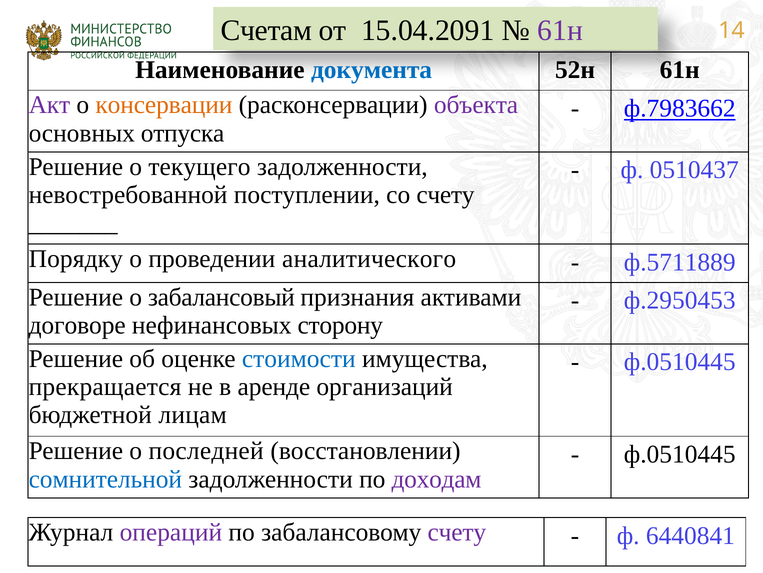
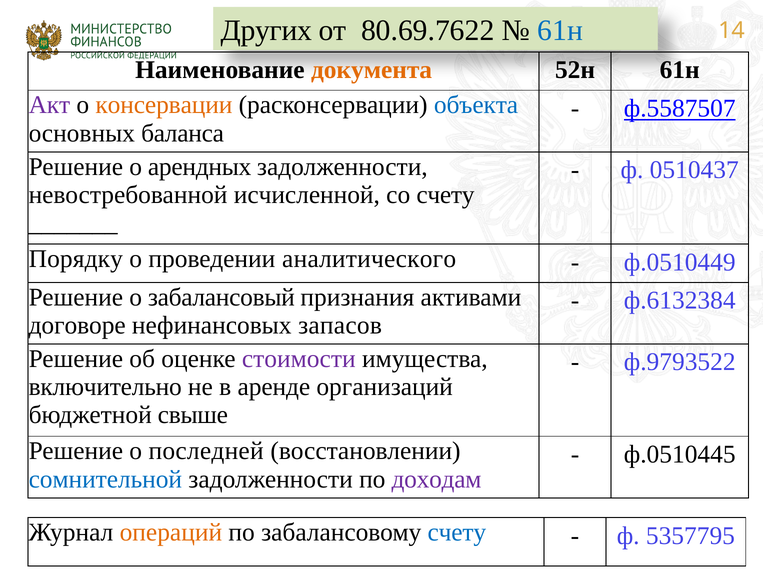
Счетам: Счетам -> Других
15.04.2091: 15.04.2091 -> 80.69.7622
61н at (560, 31) colour: purple -> blue
документа colour: blue -> orange
объекта colour: purple -> blue
ф.7983662: ф.7983662 -> ф.5587507
отпуска: отпуска -> баланса
текущего: текущего -> арендных
поступлении: поступлении -> исчисленной
ф.5711889: ф.5711889 -> ф.0510449
ф.2950453: ф.2950453 -> ф.6132384
сторону: сторону -> запасов
стоимости colour: blue -> purple
ф.0510445 at (680, 362): ф.0510445 -> ф.9793522
прекращается: прекращается -> включительно
лицам: лицам -> свыше
операций colour: purple -> orange
счету at (457, 532) colour: purple -> blue
6440841: 6440841 -> 5357795
